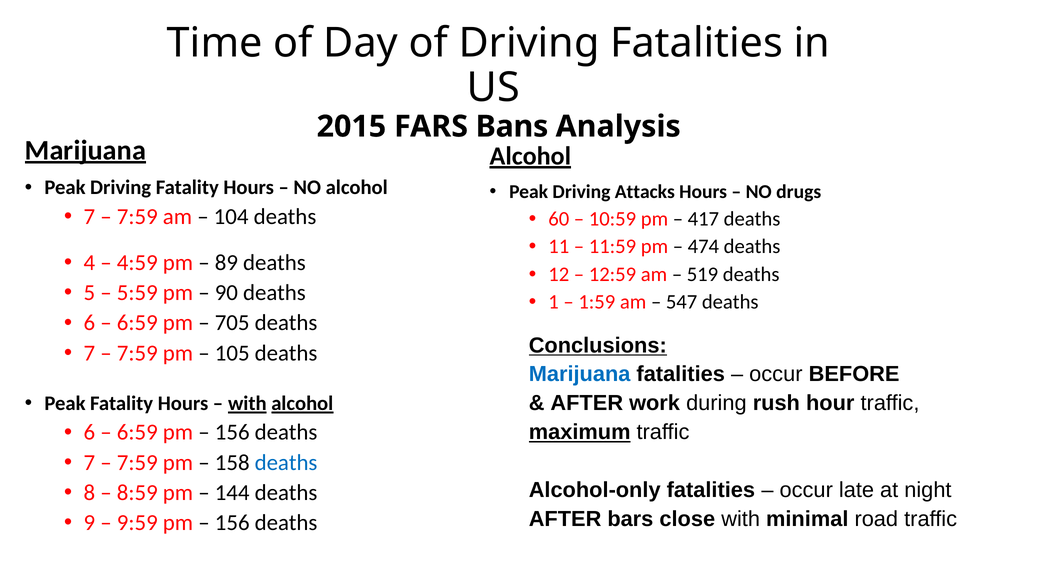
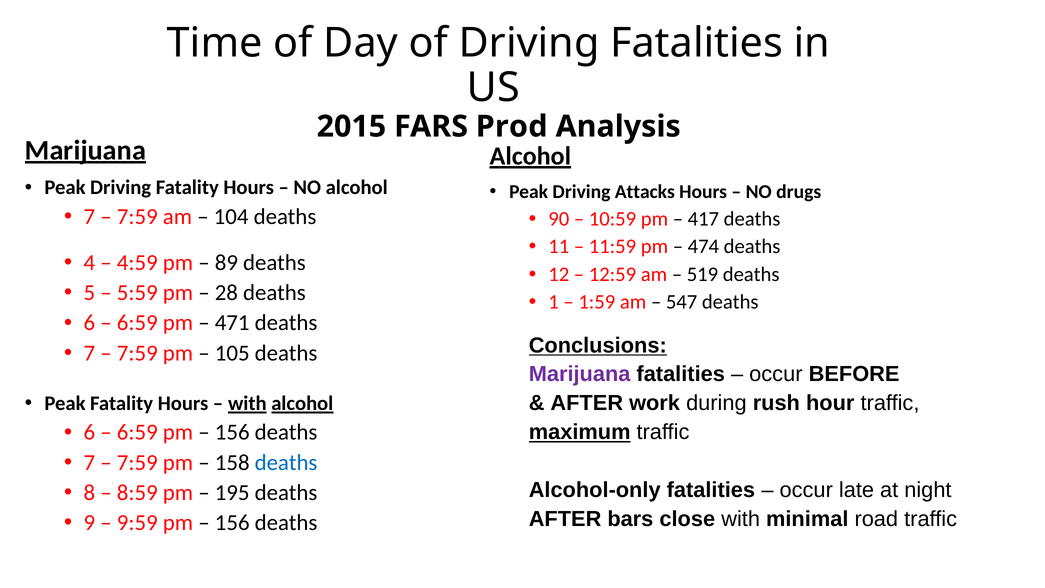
Bans: Bans -> Prod
60: 60 -> 90
90: 90 -> 28
705: 705 -> 471
Marijuana at (580, 374) colour: blue -> purple
144: 144 -> 195
